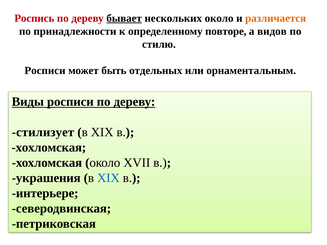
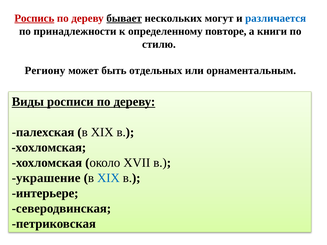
Роспись underline: none -> present
нескольких около: около -> могут
различается colour: orange -> blue
видов: видов -> книги
Росписи at (45, 71): Росписи -> Региону
стилизует: стилизует -> палехская
украшения: украшения -> украшение
